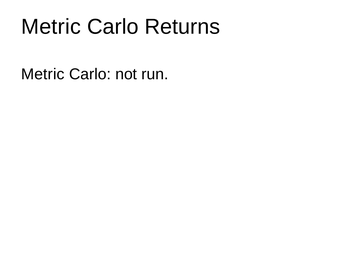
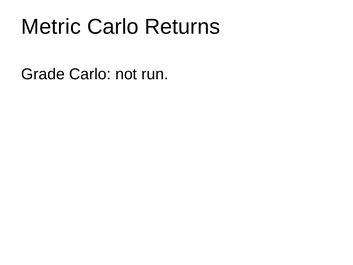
Metric at (43, 74): Metric -> Grade
